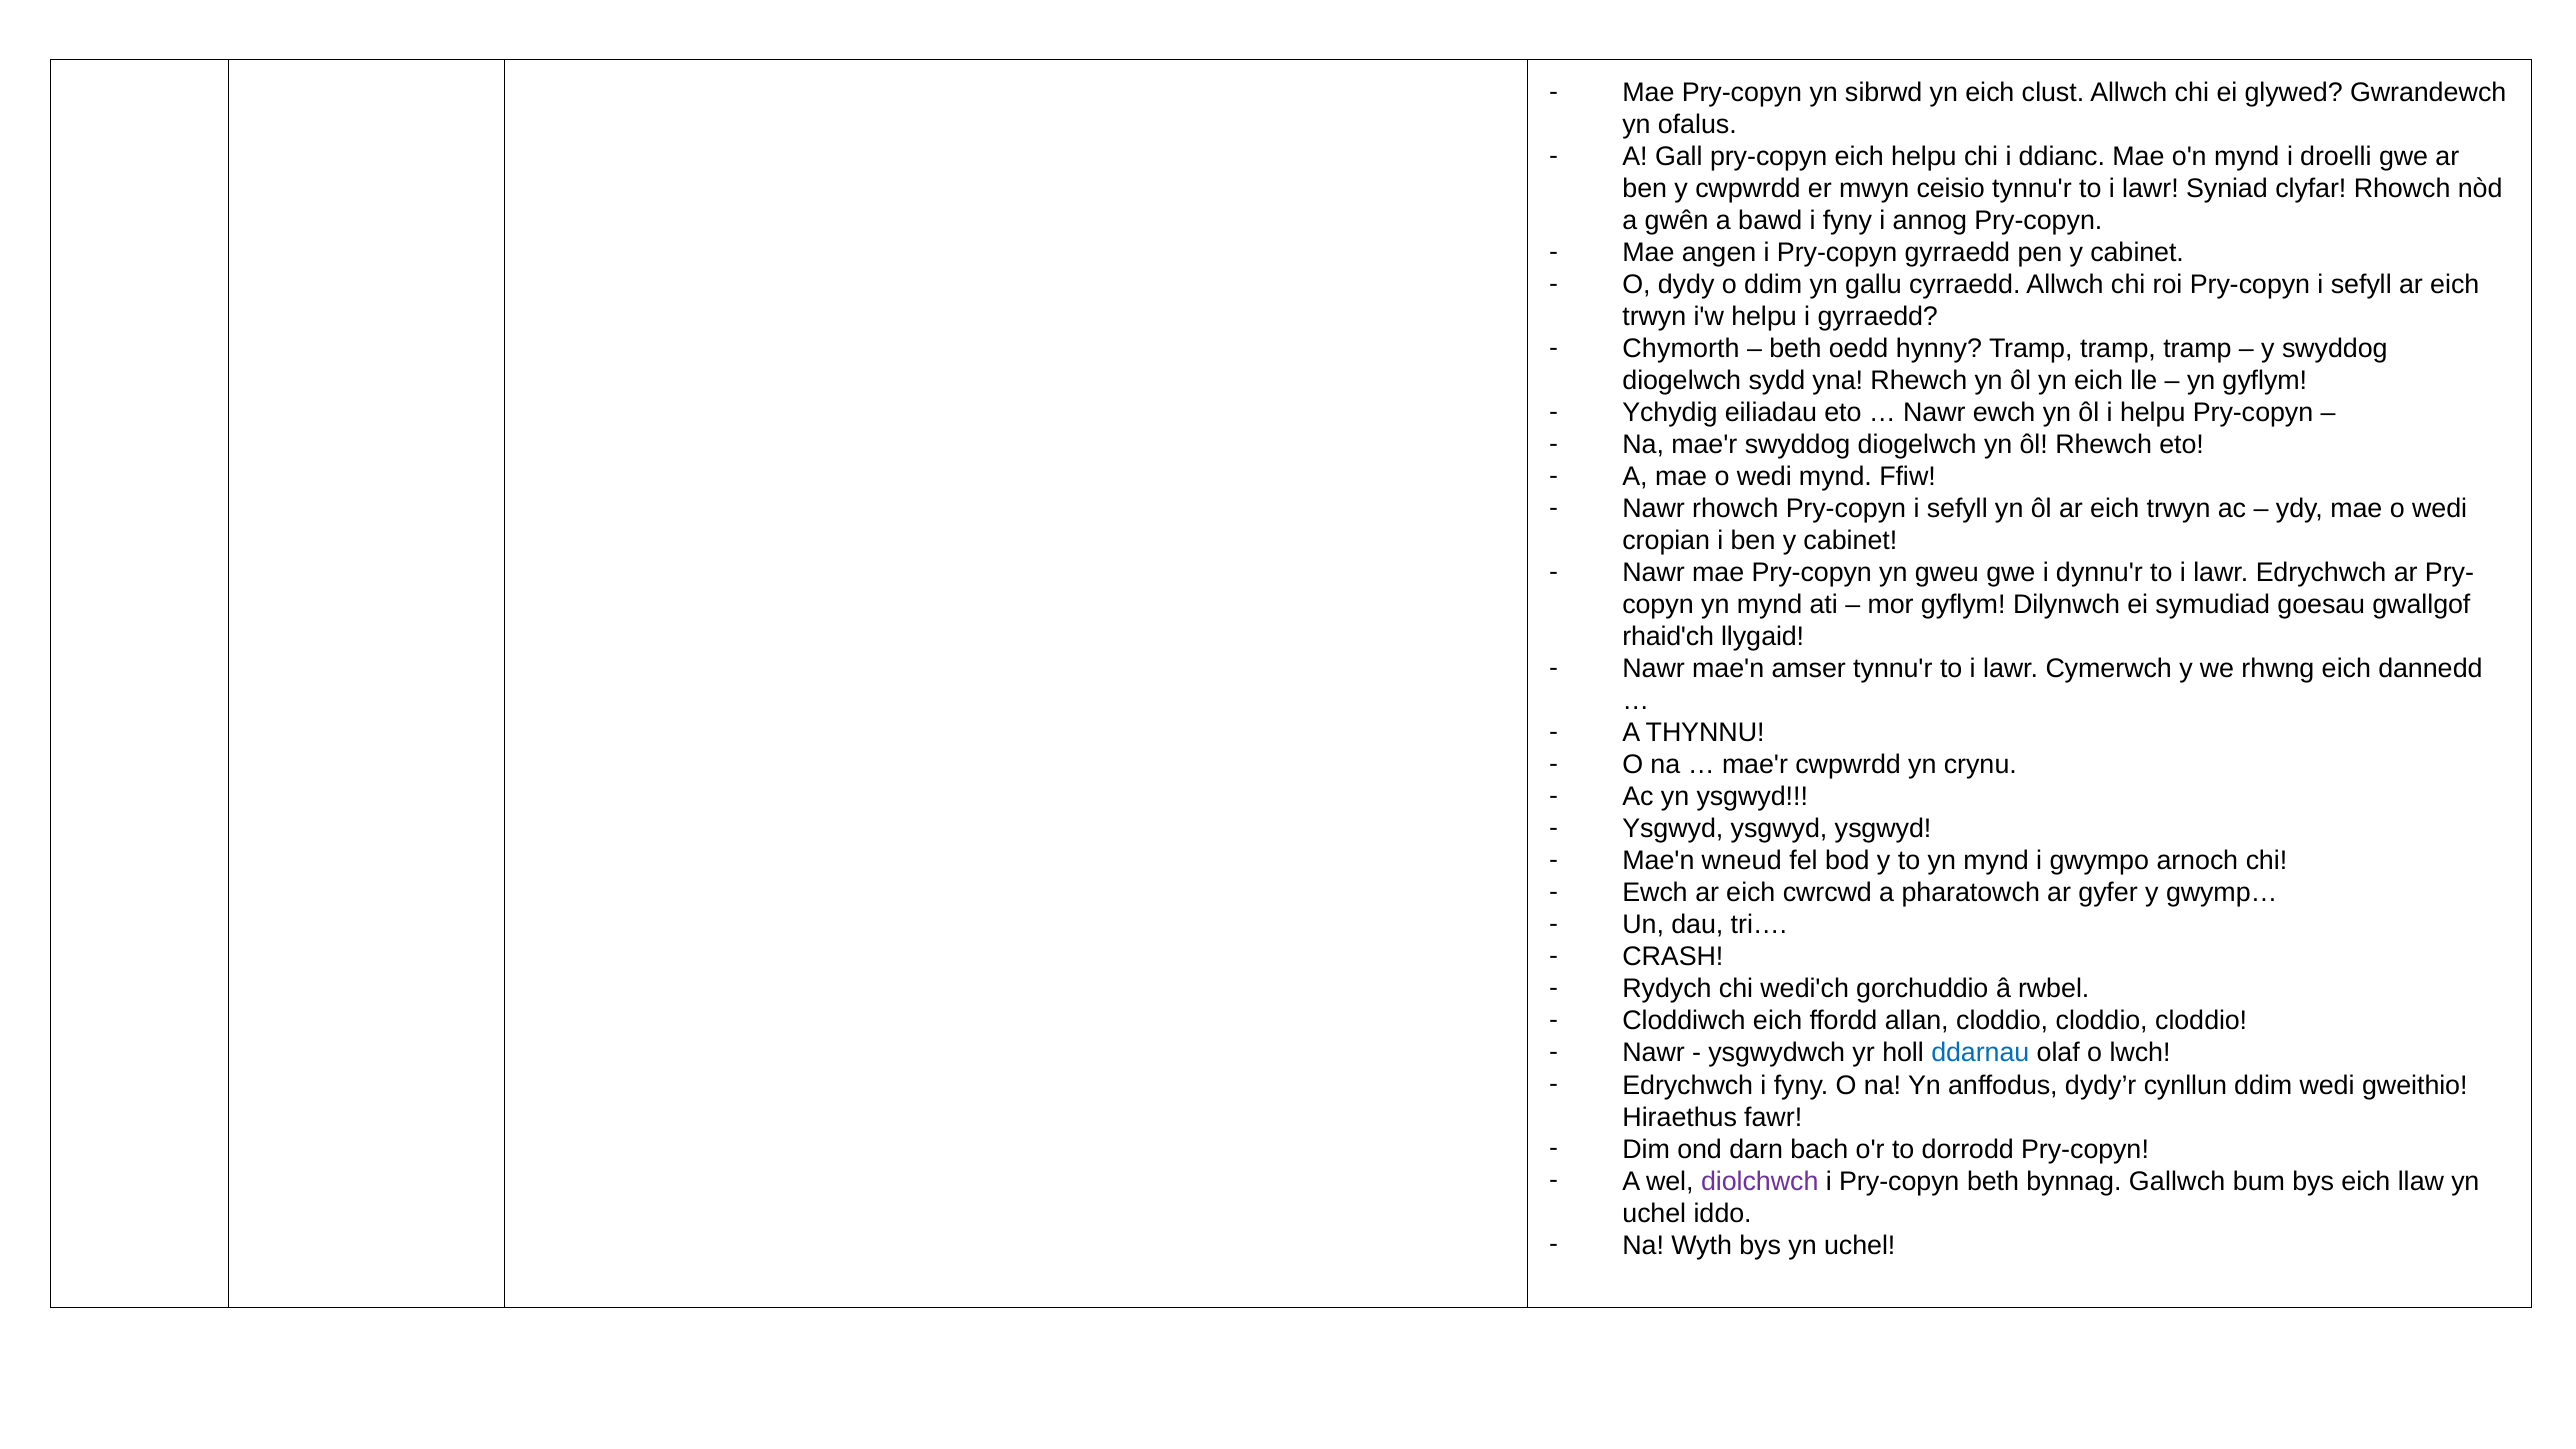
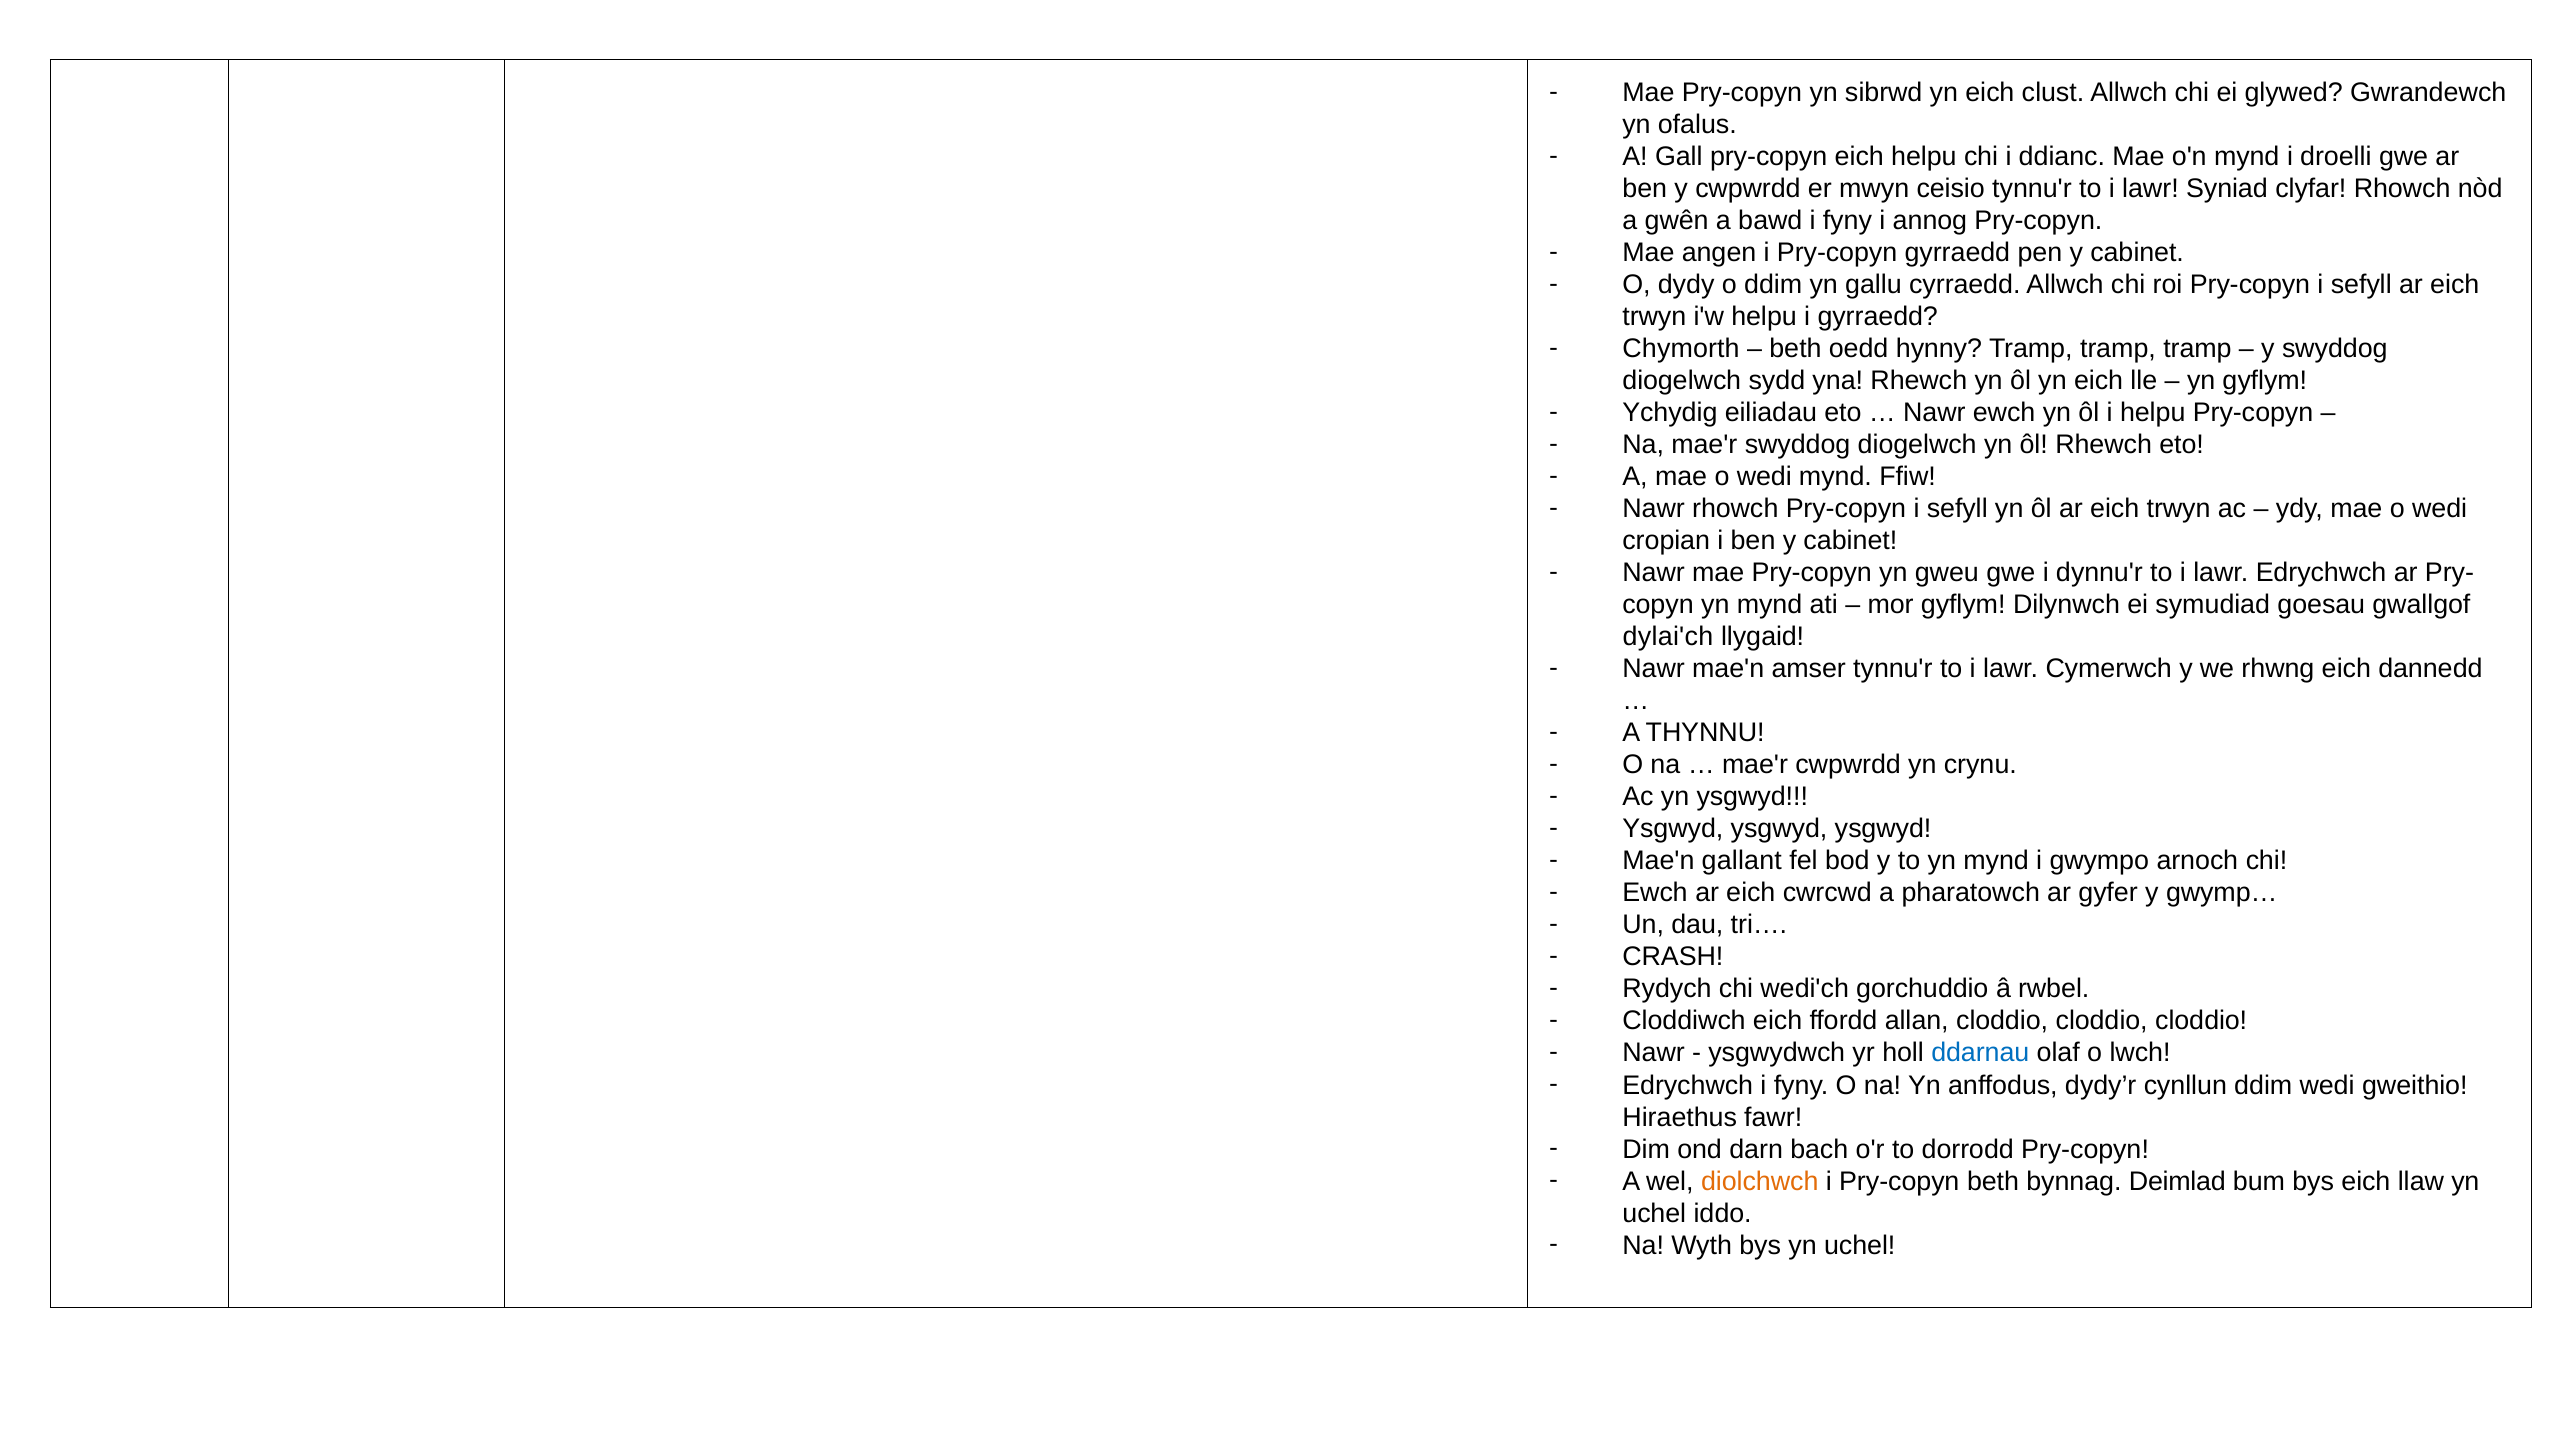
rhaid'ch: rhaid'ch -> dylai'ch
wneud: wneud -> gallant
diolchwch colour: purple -> orange
Gallwch: Gallwch -> Deimlad
